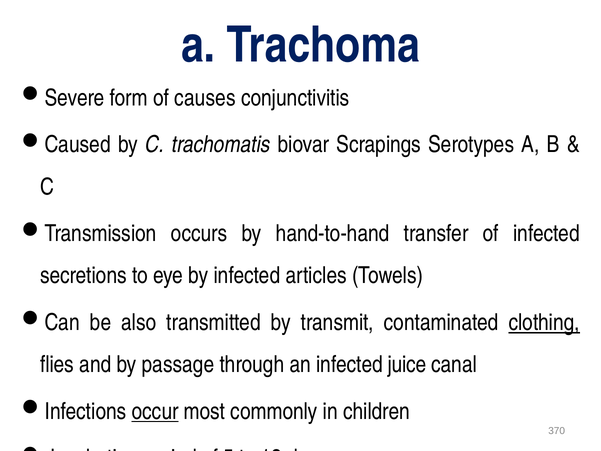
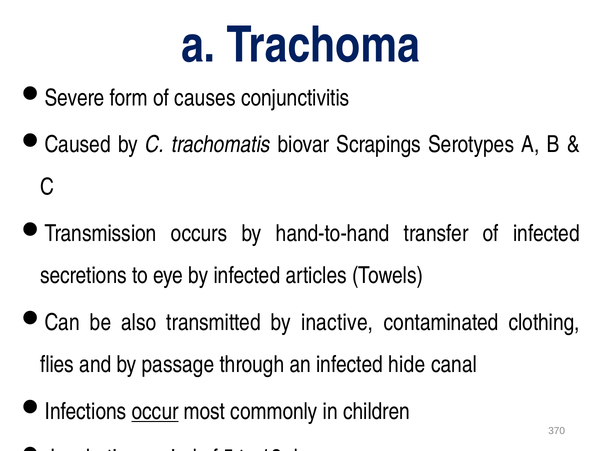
transmit: transmit -> inactive
clothing underline: present -> none
juice: juice -> hide
